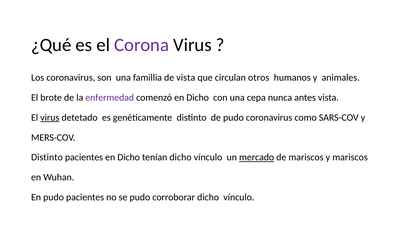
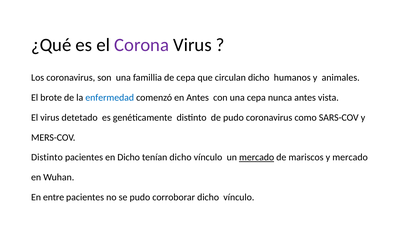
de vista: vista -> cepa
circulan otros: otros -> dicho
enfermedad colour: purple -> blue
comenzó en Dicho: Dicho -> Antes
virus at (50, 117) underline: present -> none
y mariscos: mariscos -> mercado
En pudo: pudo -> entre
